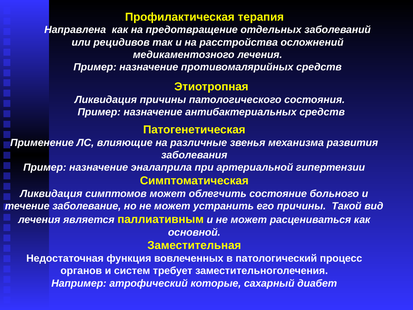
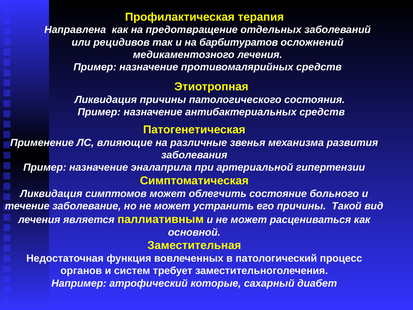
расстройства: расстройства -> барбитуратов
